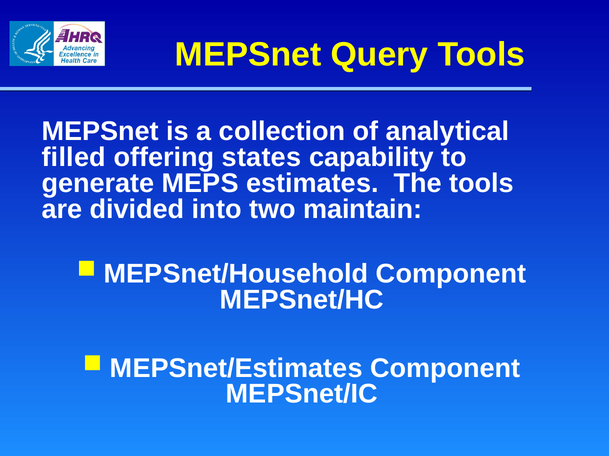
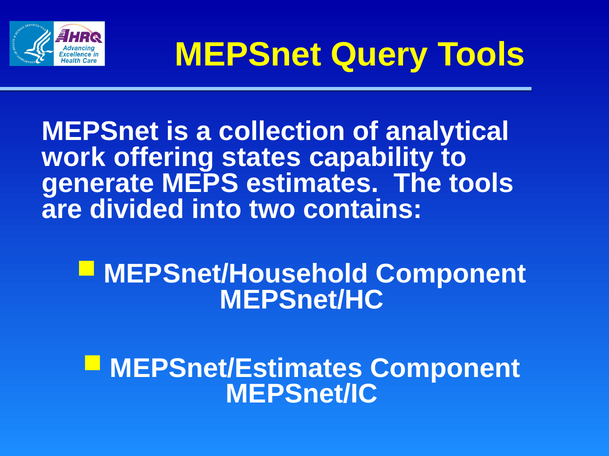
filled: filled -> work
maintain: maintain -> contains
